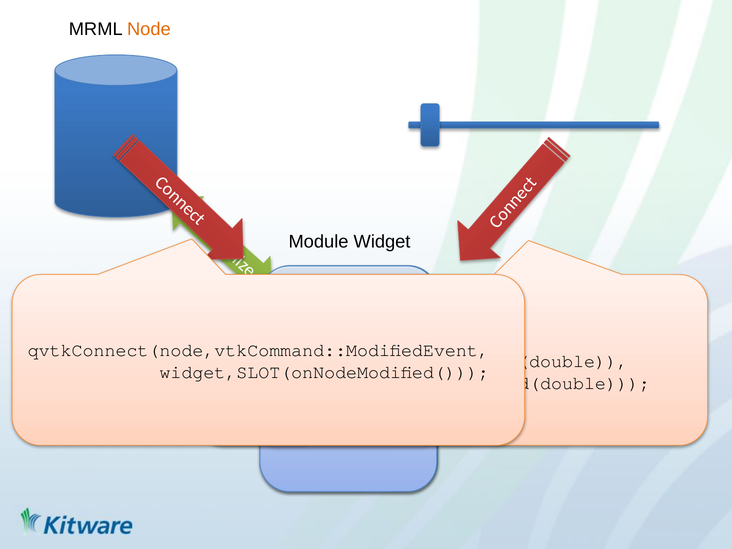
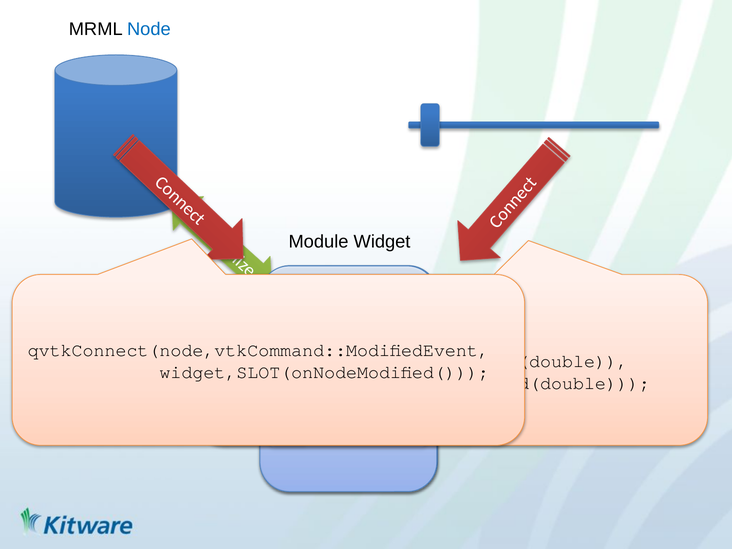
Node colour: orange -> blue
